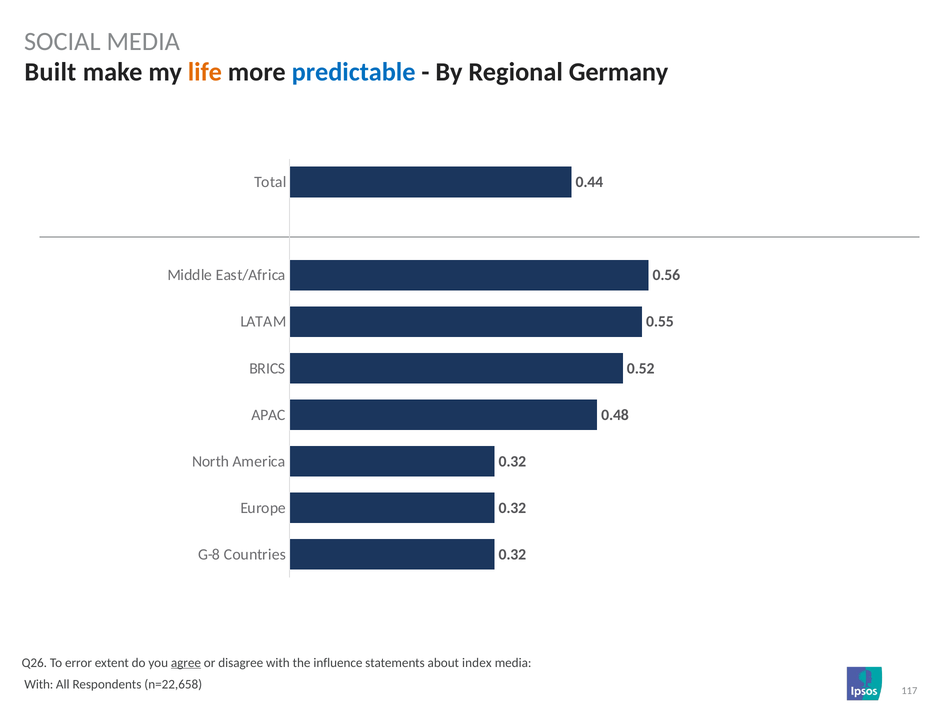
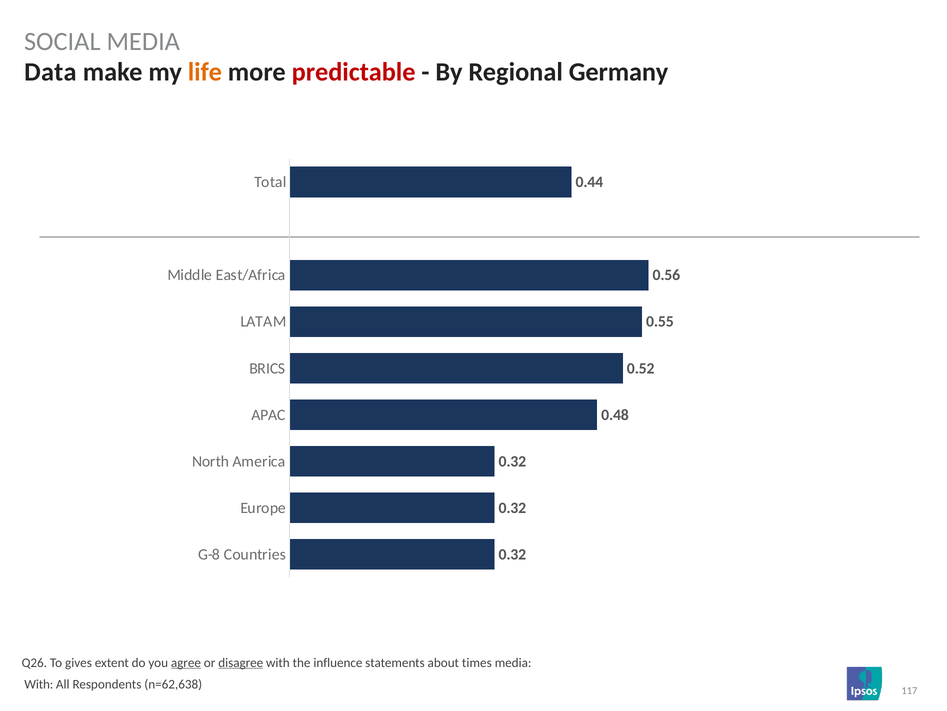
Built: Built -> Data
predictable colour: blue -> red
error: error -> gives
disagree underline: none -> present
index: index -> times
n=22,658: n=22,658 -> n=62,638
